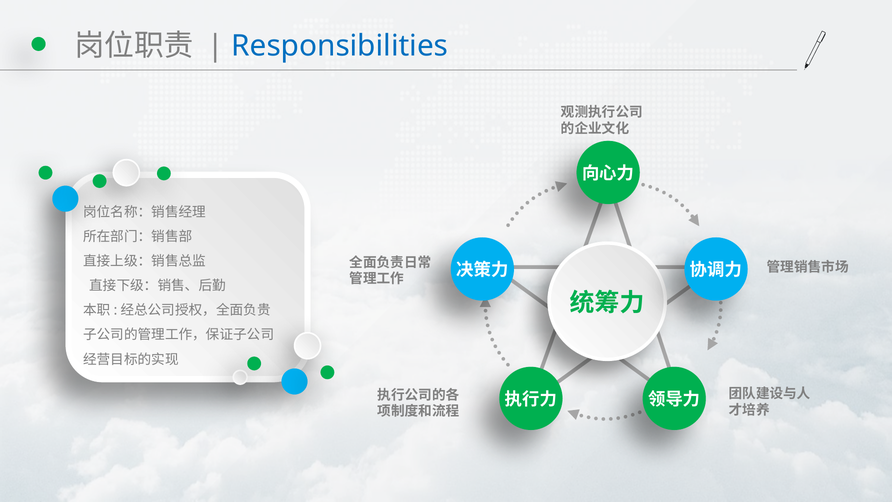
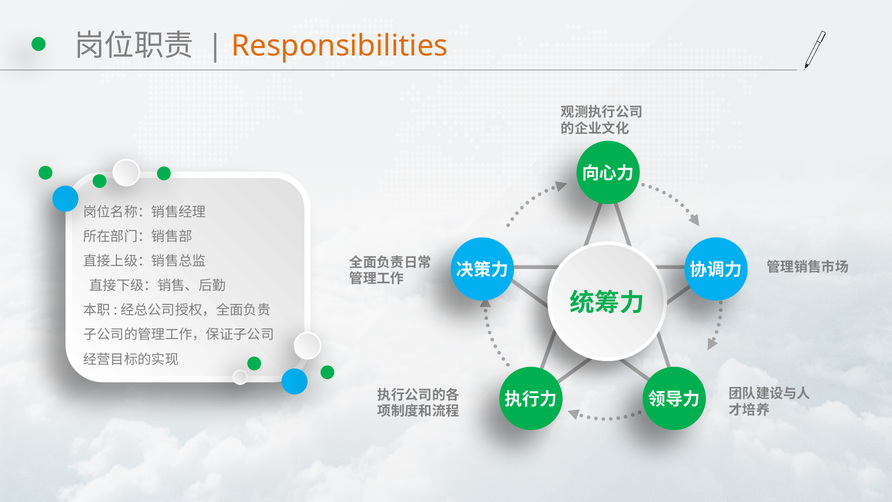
Responsibilities colour: blue -> orange
